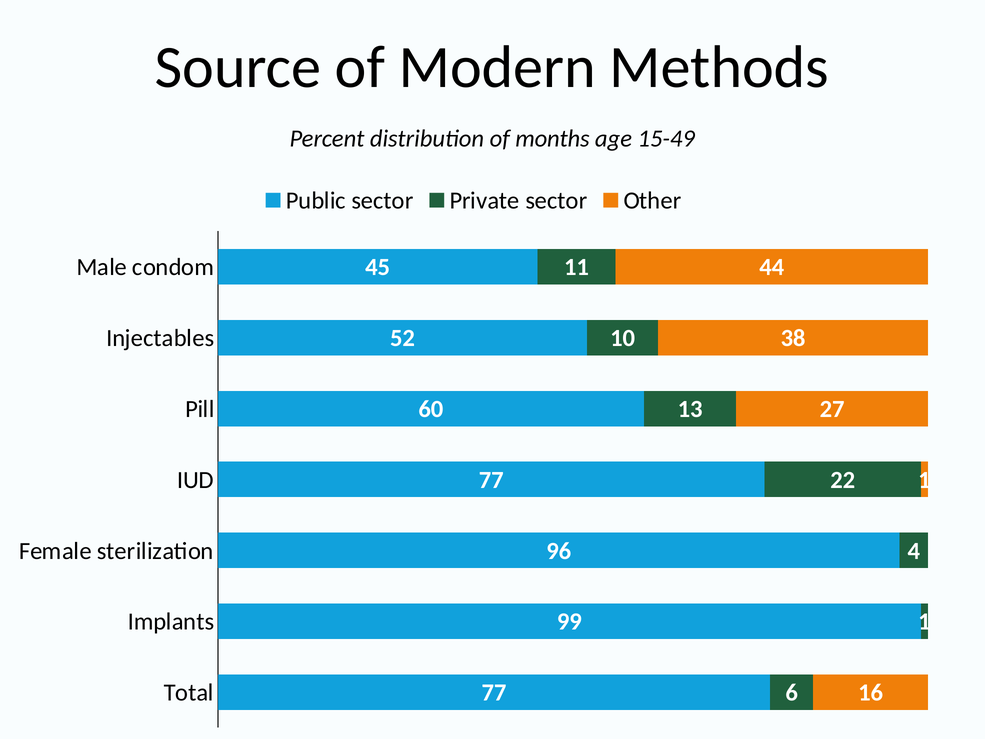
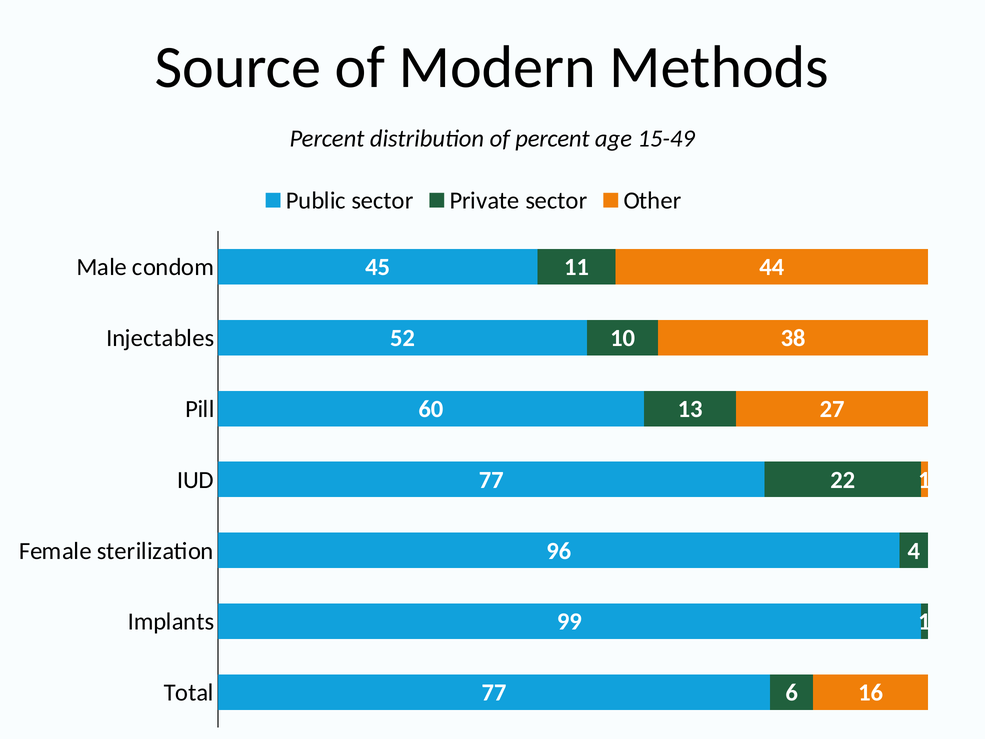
of months: months -> percent
